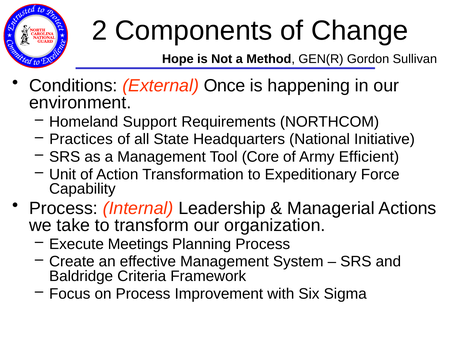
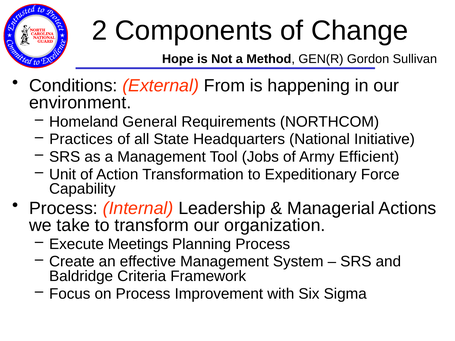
Once: Once -> From
Support: Support -> General
Core: Core -> Jobs
